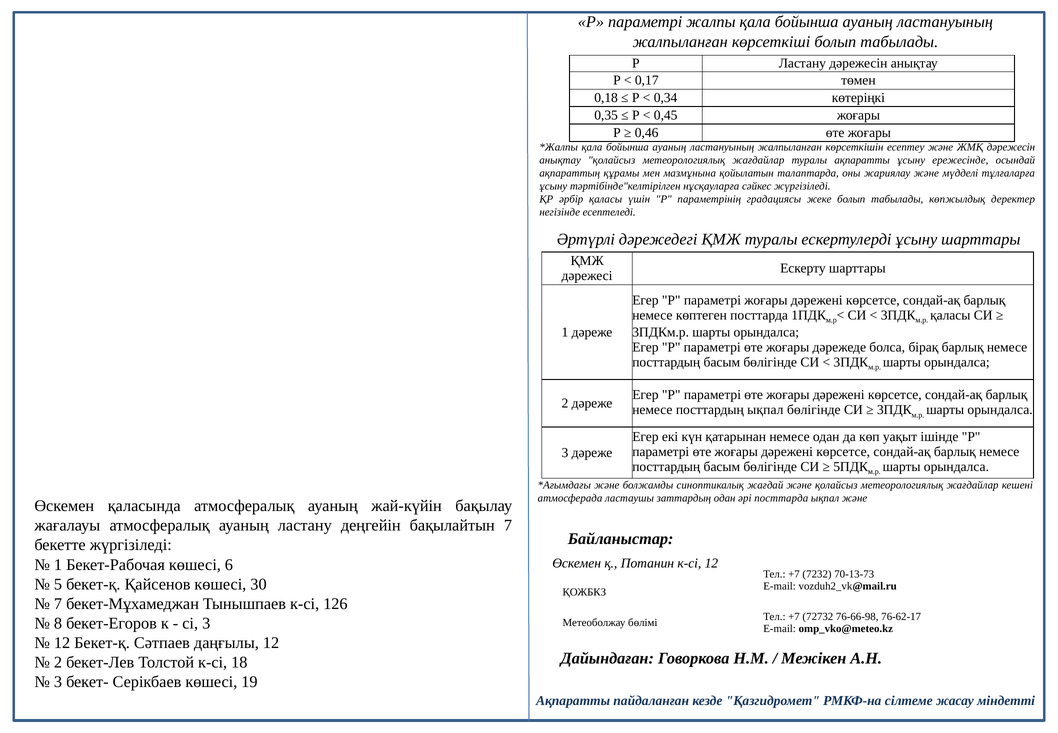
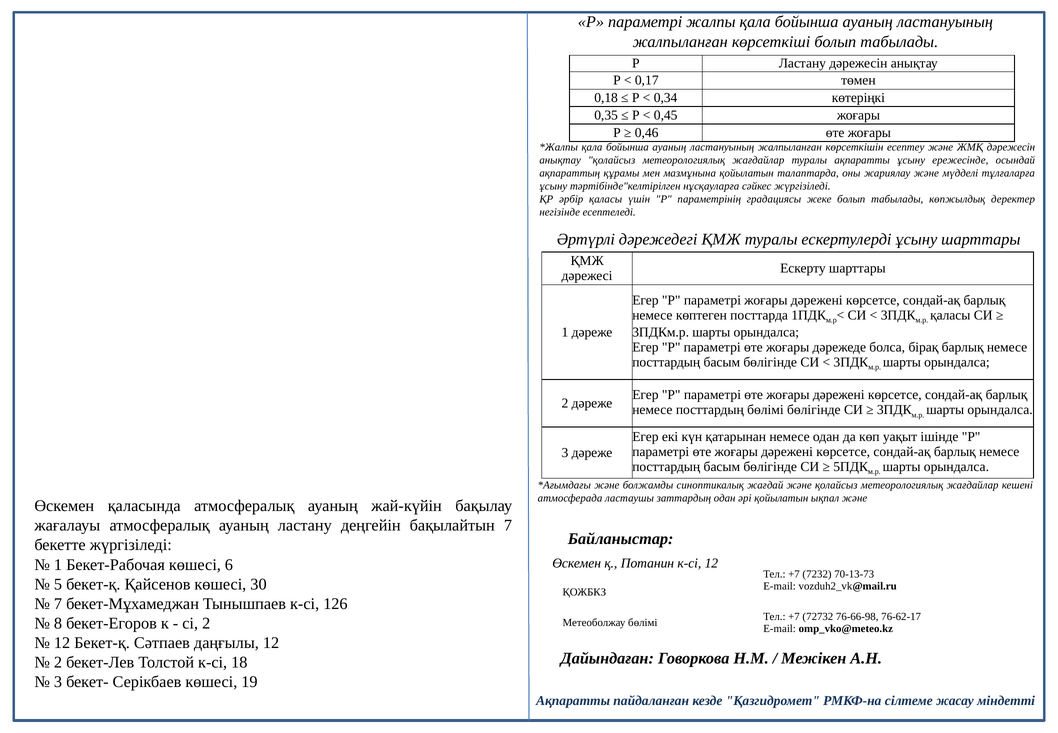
посттардың ықпал: ықпал -> бөлімі
әрі посттарда: посттарда -> қойылатын
сі 3: 3 -> 2
